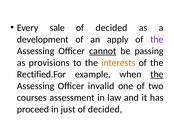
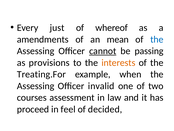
sale: sale -> just
decided at (111, 28): decided -> whereof
development: development -> amendments
apply: apply -> mean
the at (157, 39) colour: purple -> blue
Rectified.For: Rectified.For -> Treating.For
the at (157, 74) underline: present -> none
just: just -> feel
